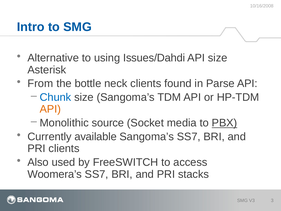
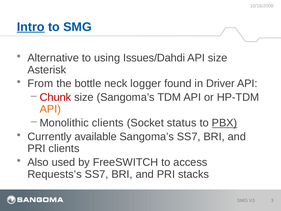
Intro underline: none -> present
neck clients: clients -> logger
Parse: Parse -> Driver
Chunk colour: blue -> red
Monolithic source: source -> clients
media: media -> status
Woomera’s: Woomera’s -> Requests’s
